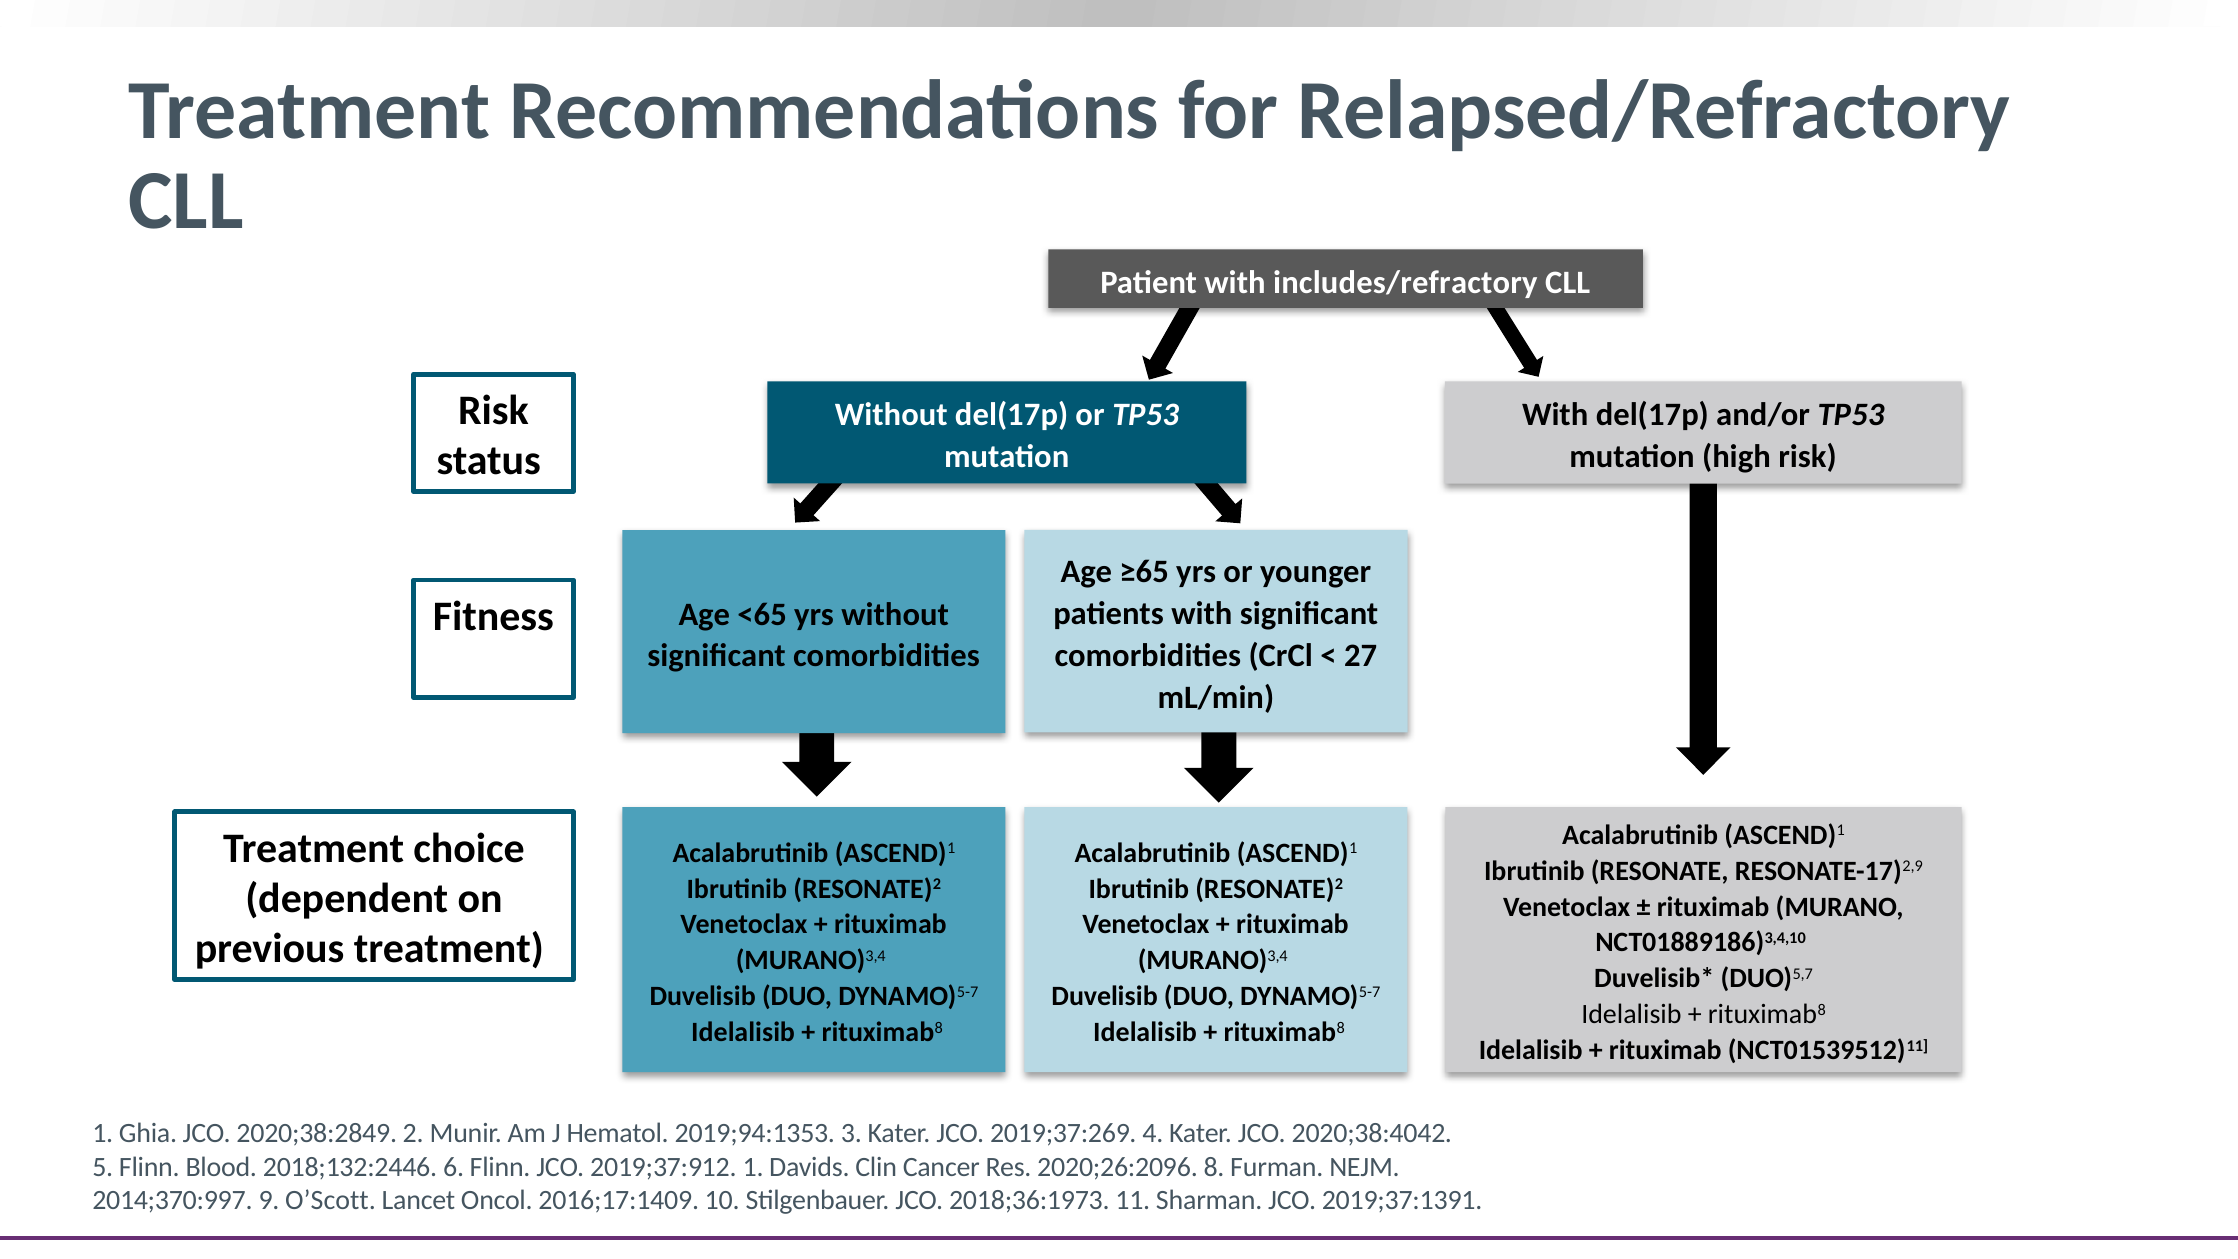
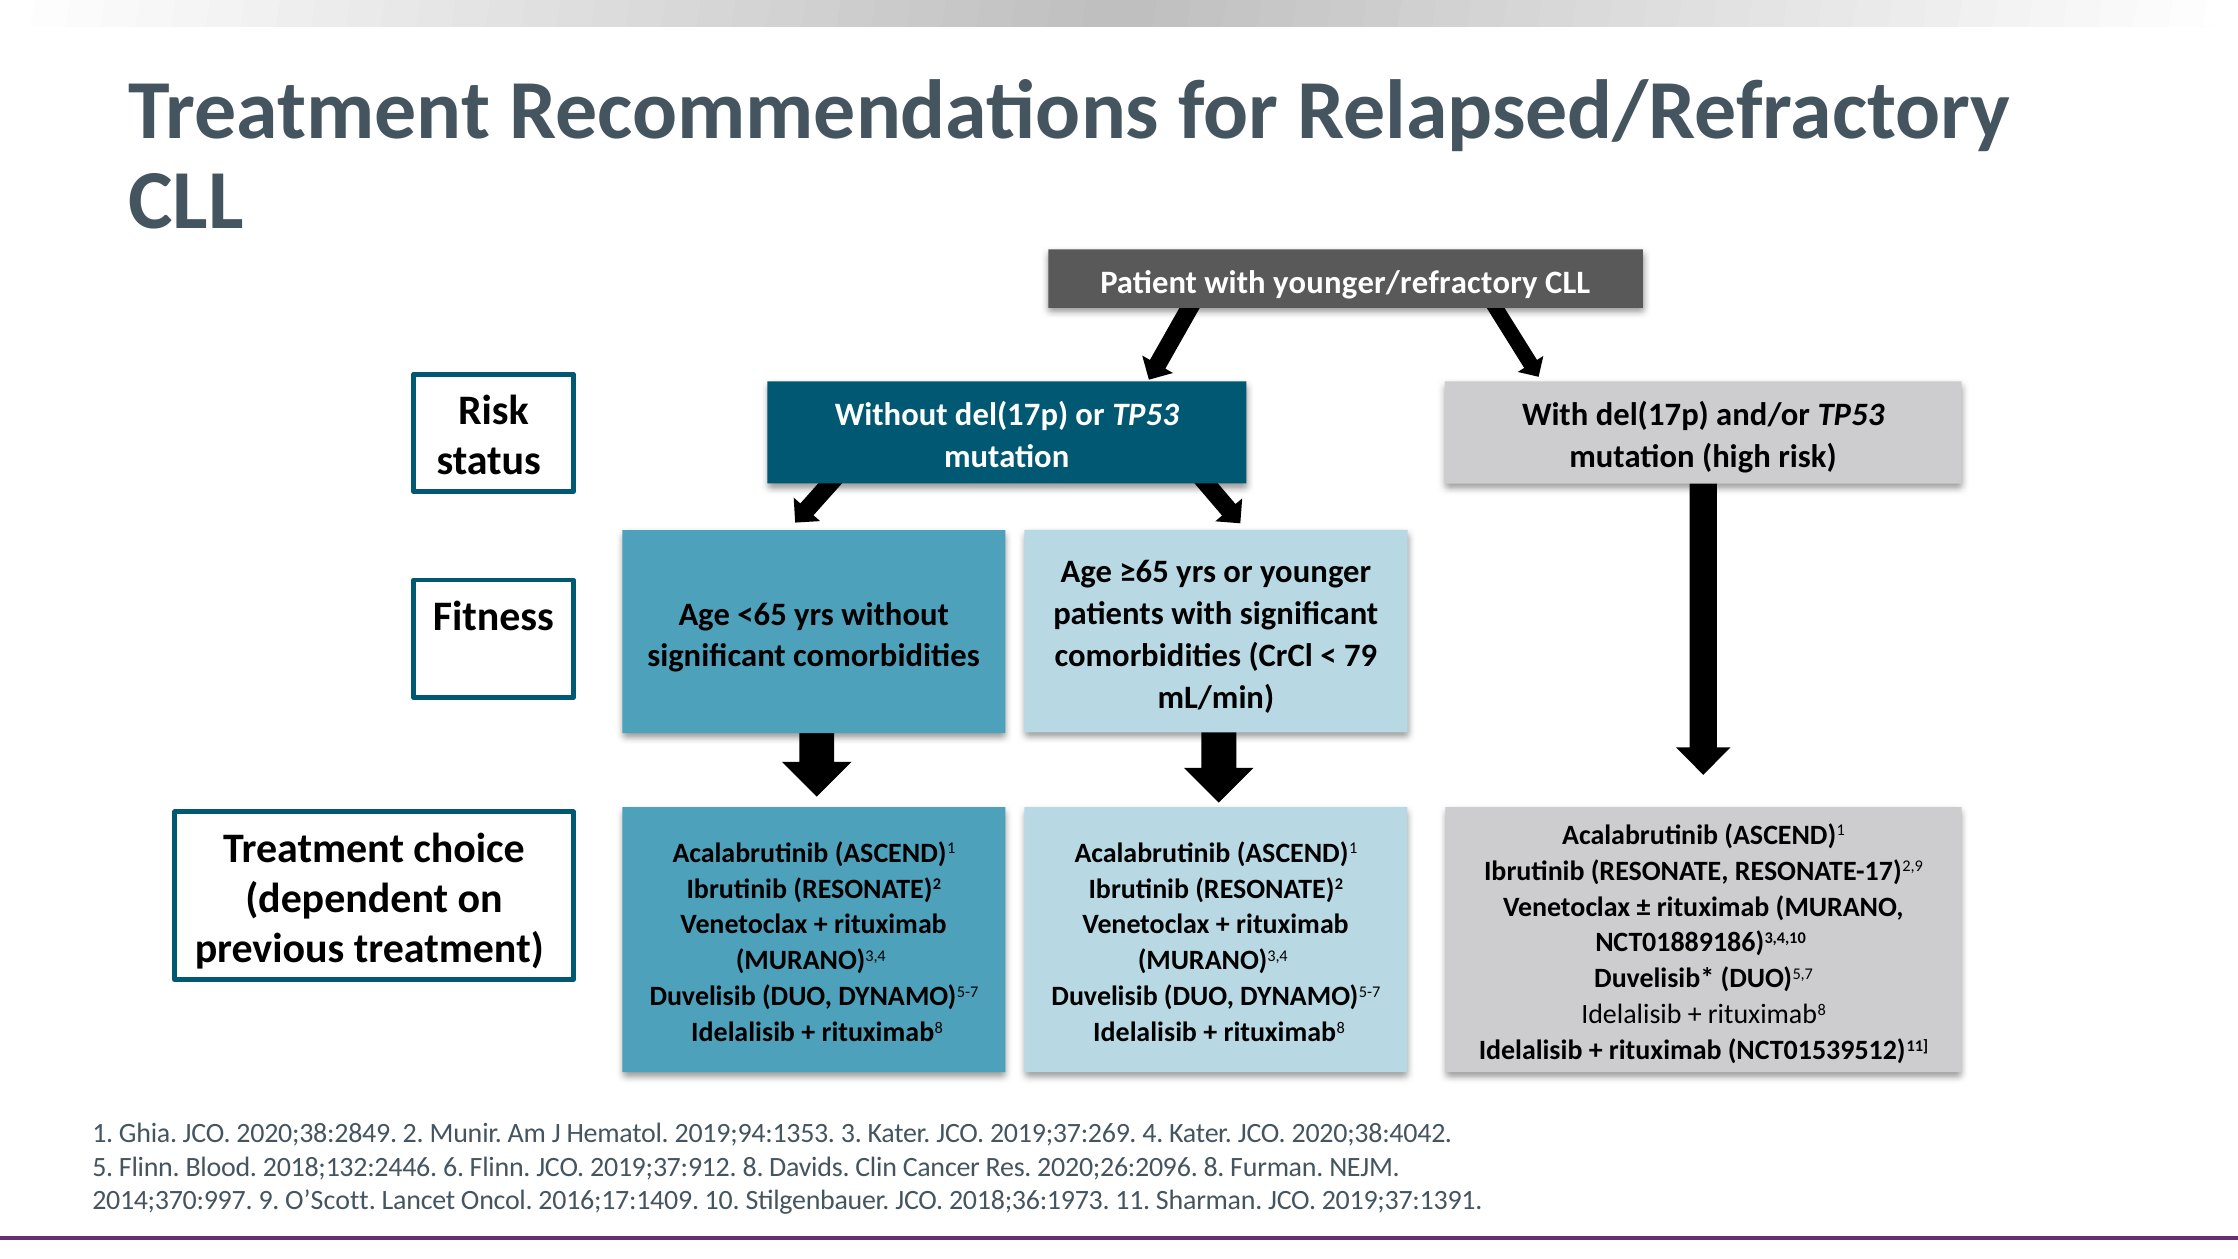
includes/refractory: includes/refractory -> younger/refractory
27: 27 -> 79
2019;37:912 1: 1 -> 8
